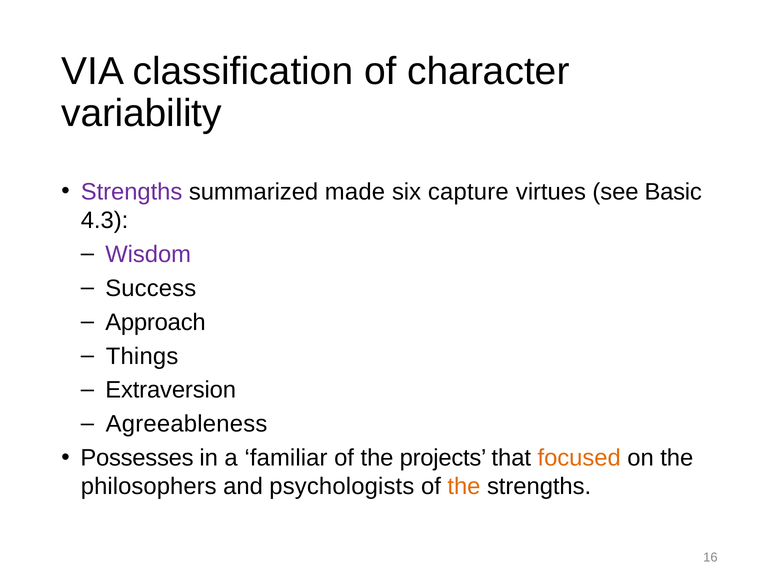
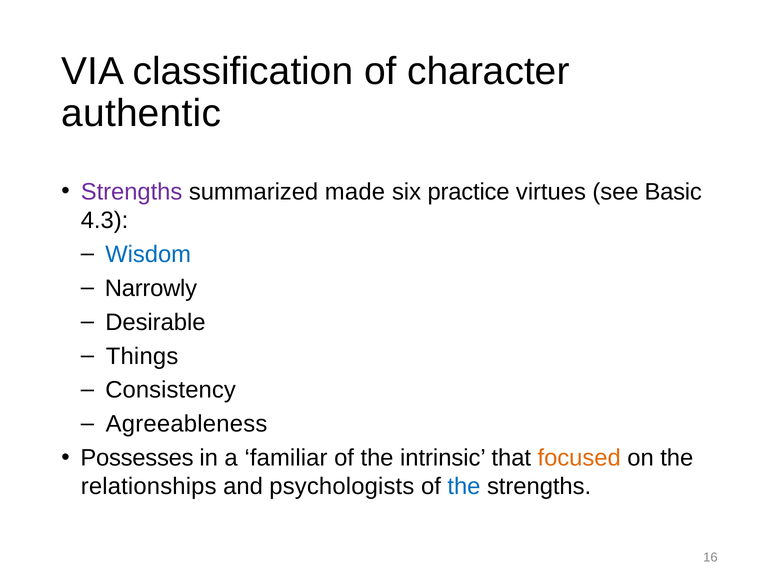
variability: variability -> authentic
capture: capture -> practice
Wisdom colour: purple -> blue
Success: Success -> Narrowly
Approach: Approach -> Desirable
Extraversion: Extraversion -> Consistency
projects: projects -> intrinsic
philosophers: philosophers -> relationships
the at (464, 487) colour: orange -> blue
